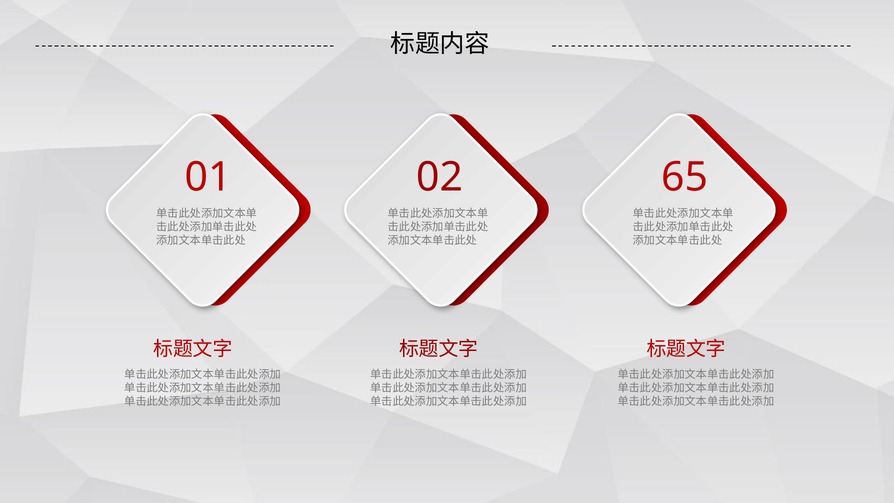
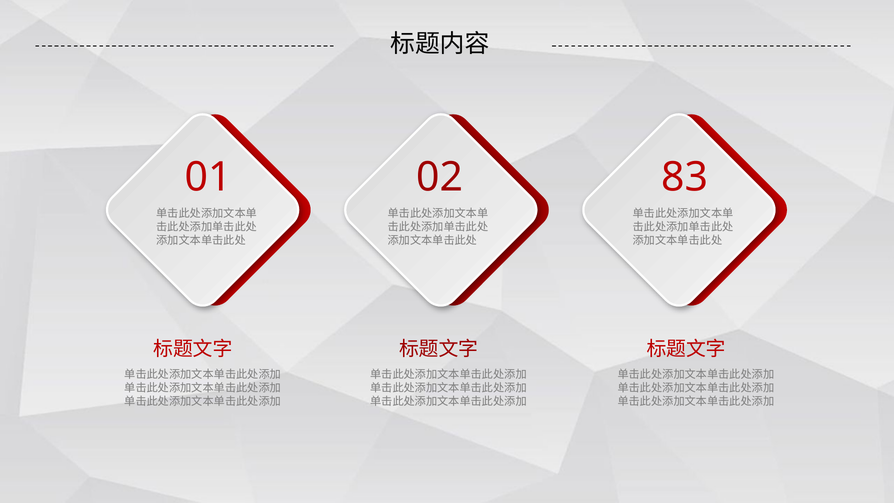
65: 65 -> 83
